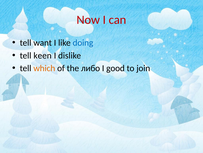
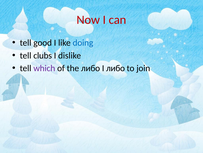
want: want -> good
keen: keen -> clubs
which colour: orange -> purple
I good: good -> либо
